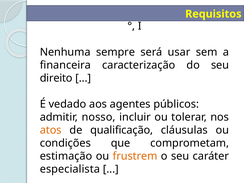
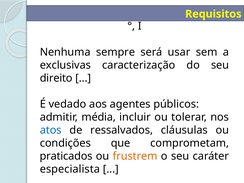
financeira: financeira -> exclusivas
nosso: nosso -> média
atos colour: orange -> blue
qualificação: qualificação -> ressalvados
estimação: estimação -> praticados
